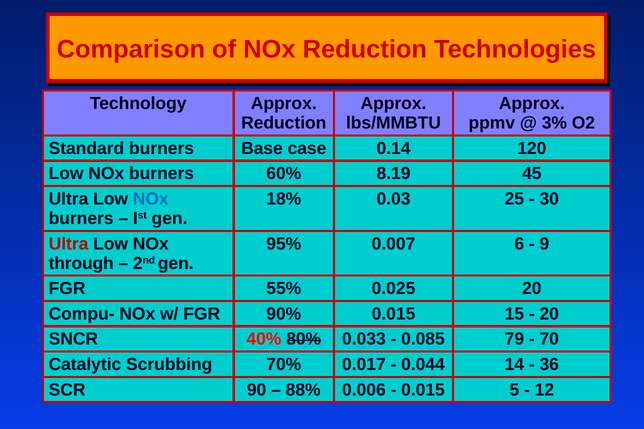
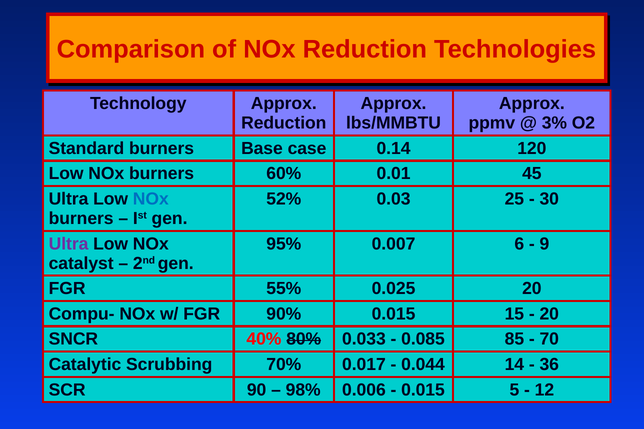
8.19: 8.19 -> 0.01
18%: 18% -> 52%
Ultra at (69, 244) colour: red -> purple
through: through -> catalyst
79: 79 -> 85
88%: 88% -> 98%
